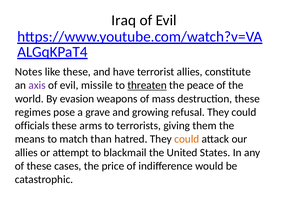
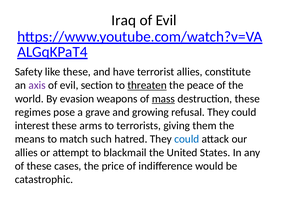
Notes: Notes -> Safety
missile: missile -> section
mass underline: none -> present
officials: officials -> interest
than: than -> such
could at (187, 139) colour: orange -> blue
